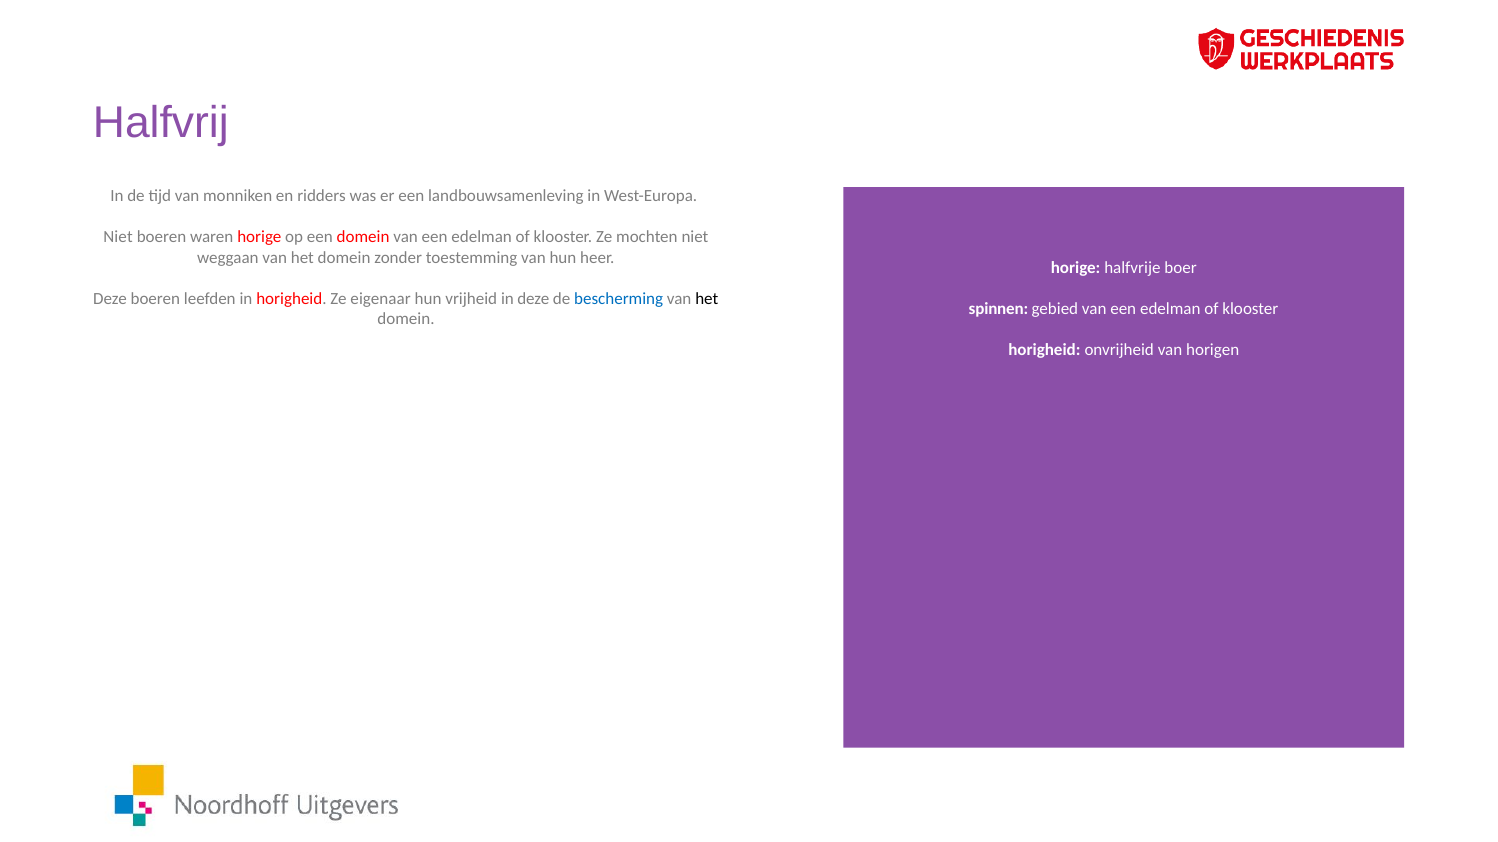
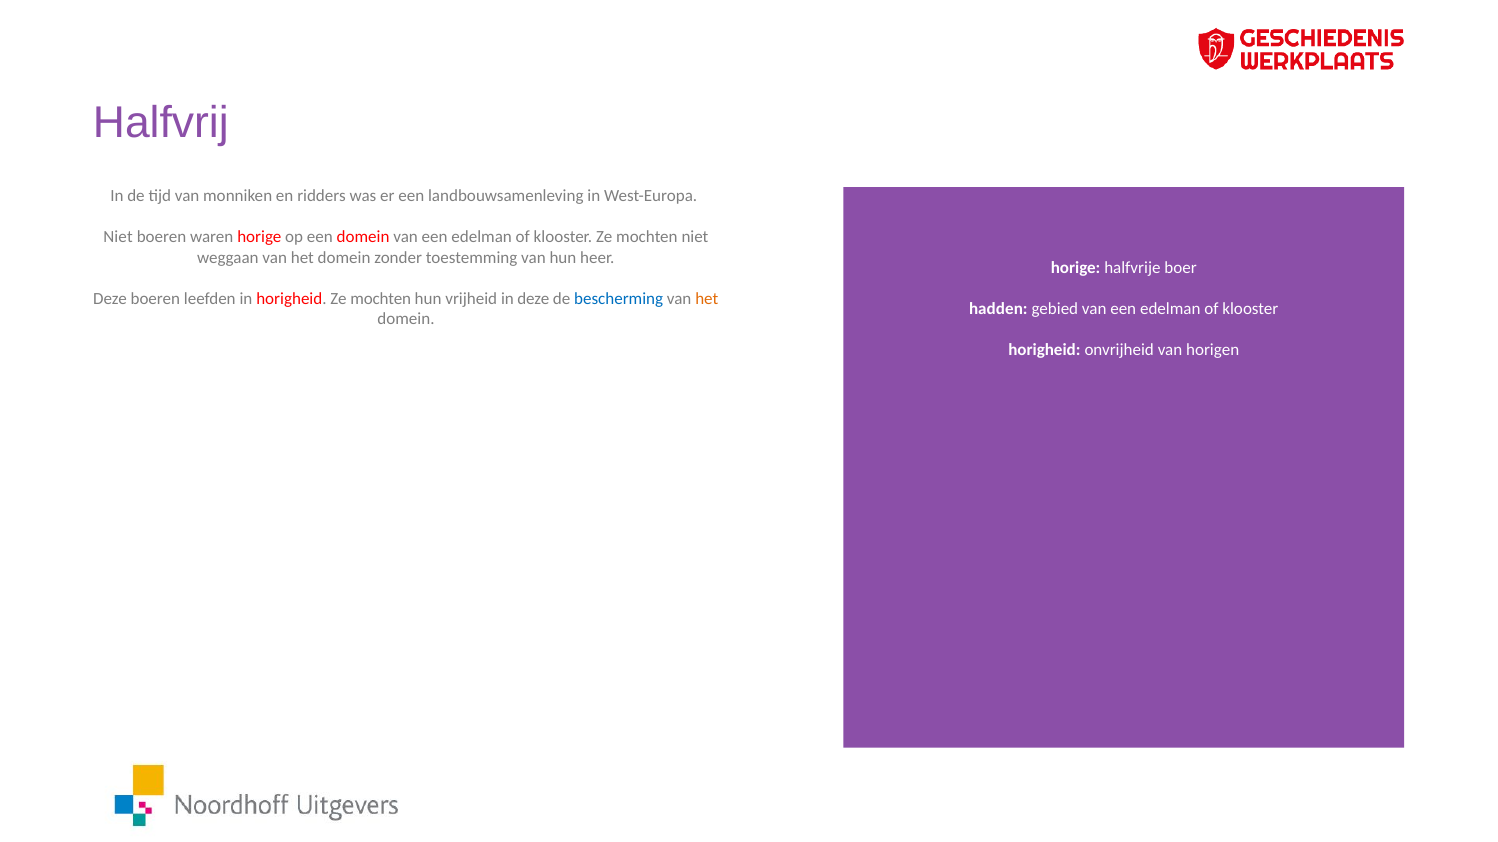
horigheid Ze eigenaar: eigenaar -> mochten
het at (707, 299) colour: black -> orange
spinnen: spinnen -> hadden
